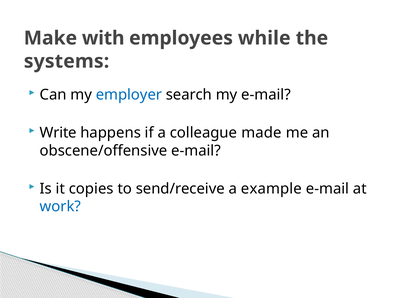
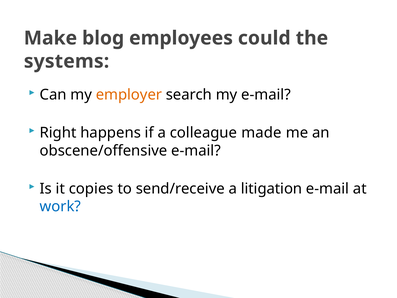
with: with -> blog
while: while -> could
employer colour: blue -> orange
Write: Write -> Right
example: example -> litigation
